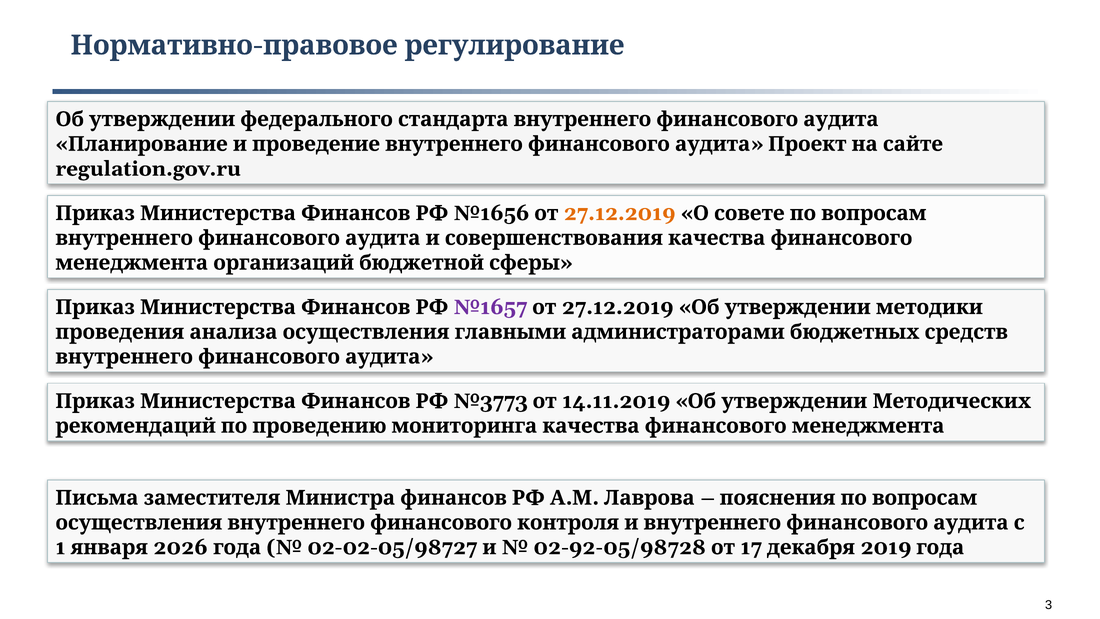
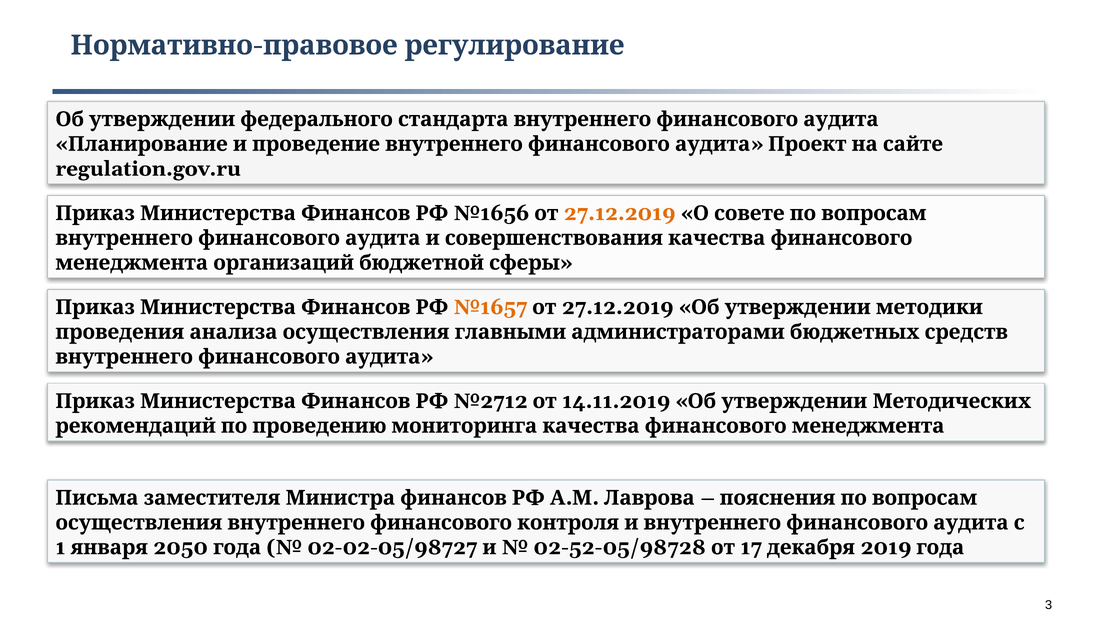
№1657 colour: purple -> orange
№3773: №3773 -> №2712
2026: 2026 -> 2050
02-92-05/98728: 02-92-05/98728 -> 02-52-05/98728
